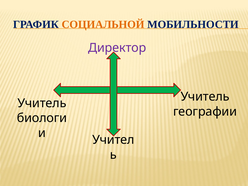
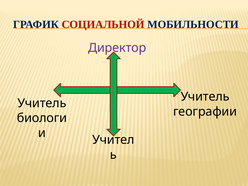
СОЦИАЛЬНОЙ colour: orange -> red
